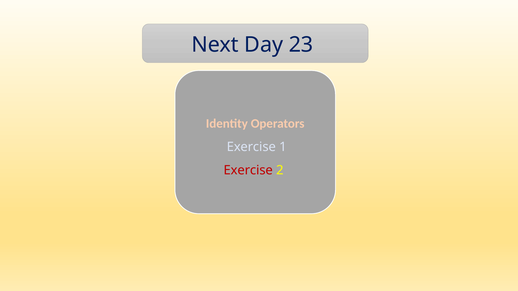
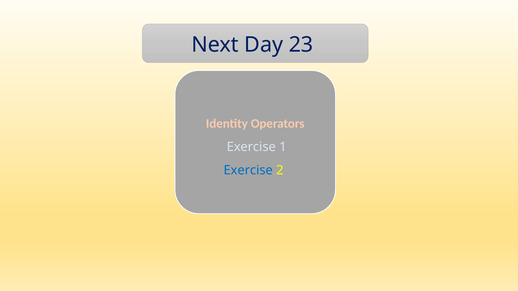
Exercise at (248, 170) colour: red -> blue
